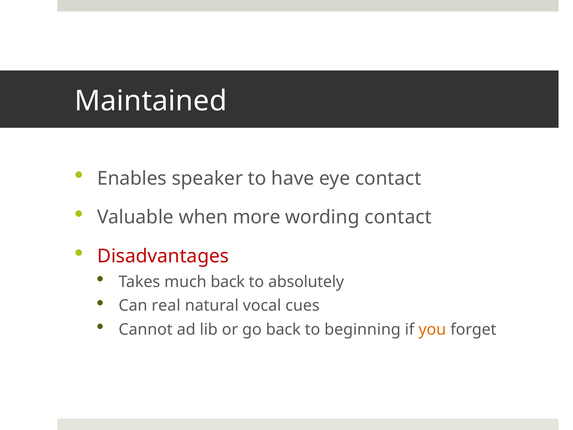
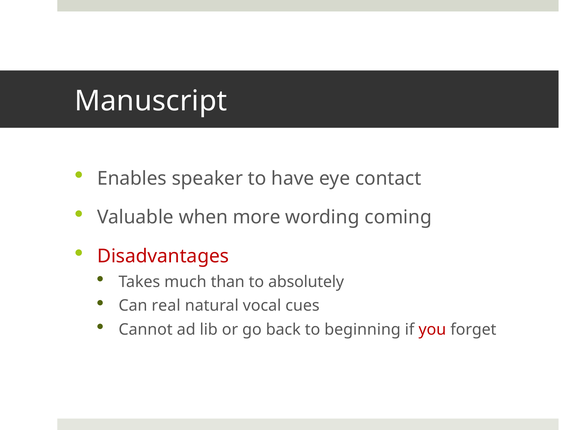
Maintained: Maintained -> Manuscript
wording contact: contact -> coming
much back: back -> than
you colour: orange -> red
